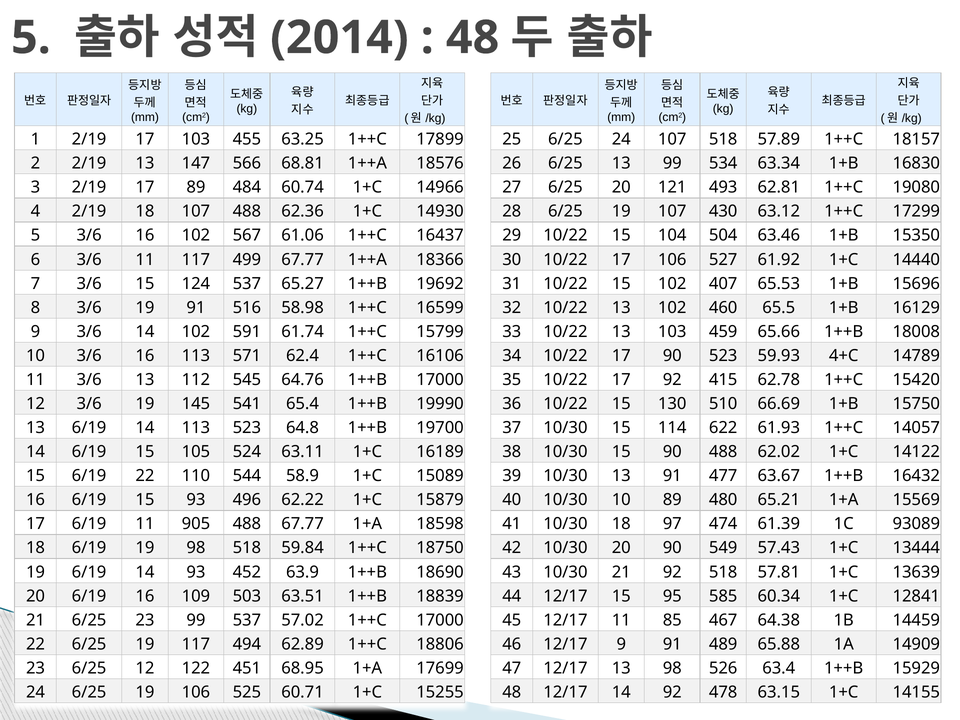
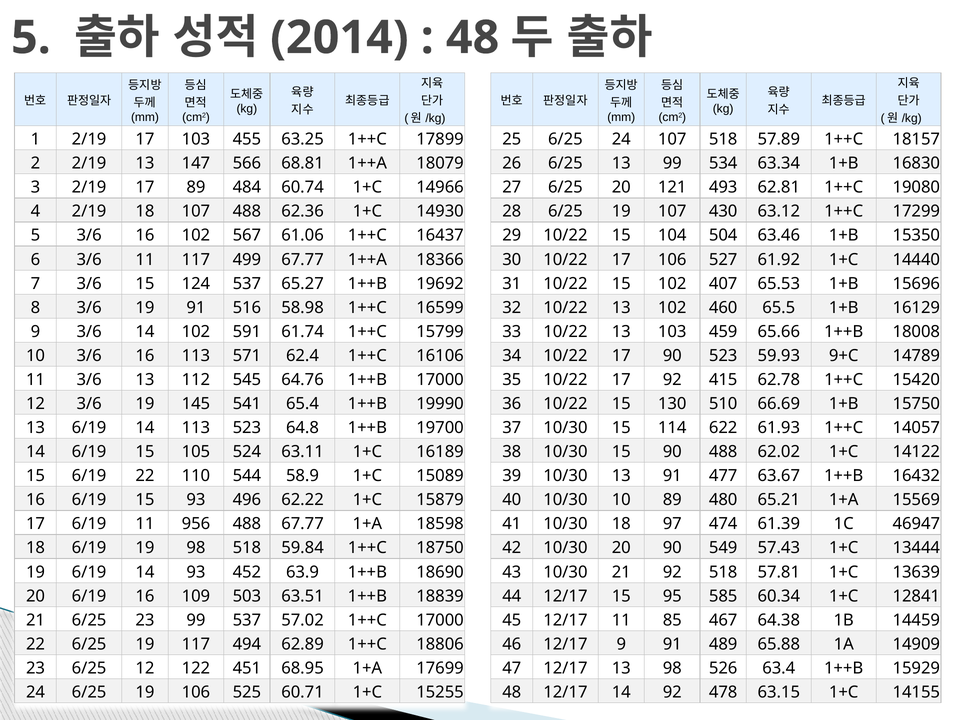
18576: 18576 -> 18079
4+C: 4+C -> 9+C
905: 905 -> 956
93089: 93089 -> 46947
